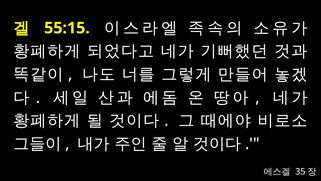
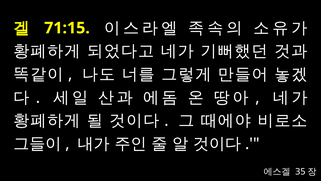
55:15: 55:15 -> 71:15
